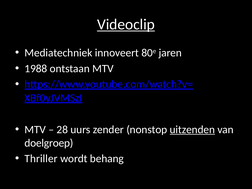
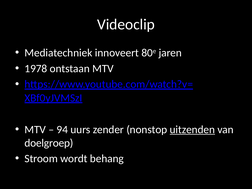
Videoclip underline: present -> none
1988: 1988 -> 1978
28: 28 -> 94
Thriller: Thriller -> Stroom
